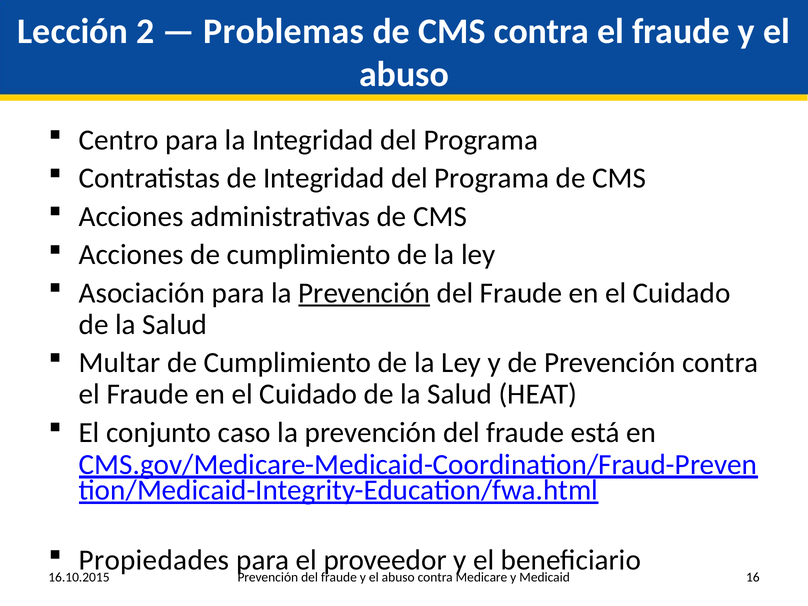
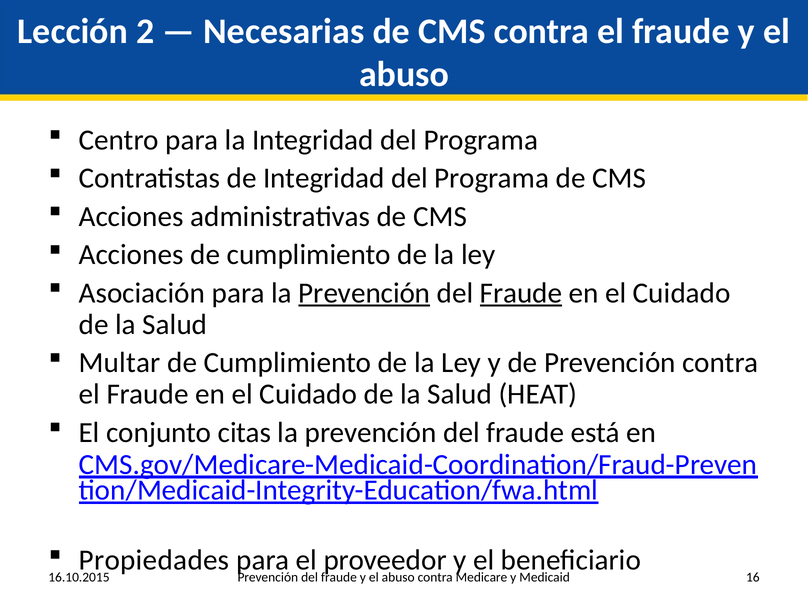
Problemas: Problemas -> Necesarias
Fraude at (521, 293) underline: none -> present
caso: caso -> citas
